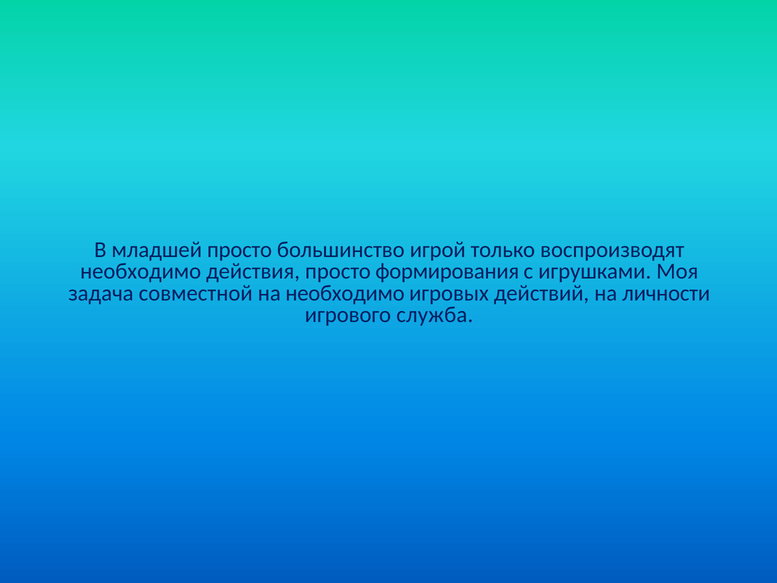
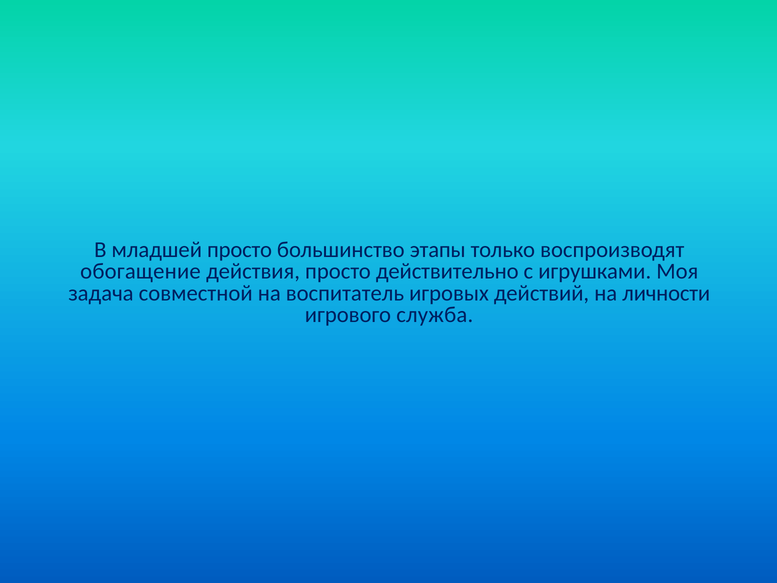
игрой: игрой -> этапы
необходимо at (141, 271): необходимо -> обогащение
формирования: формирования -> действительно
на необходимо: необходимо -> воспитатель
